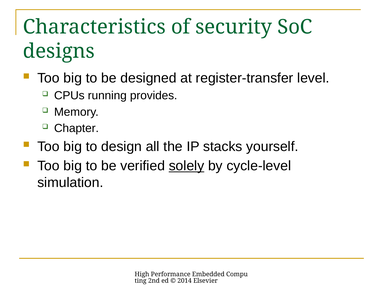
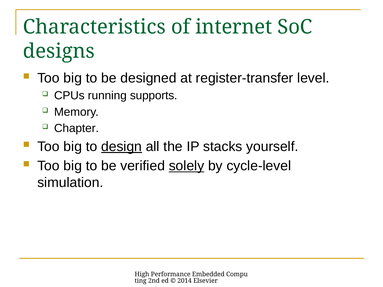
security: security -> internet
provides: provides -> supports
design underline: none -> present
